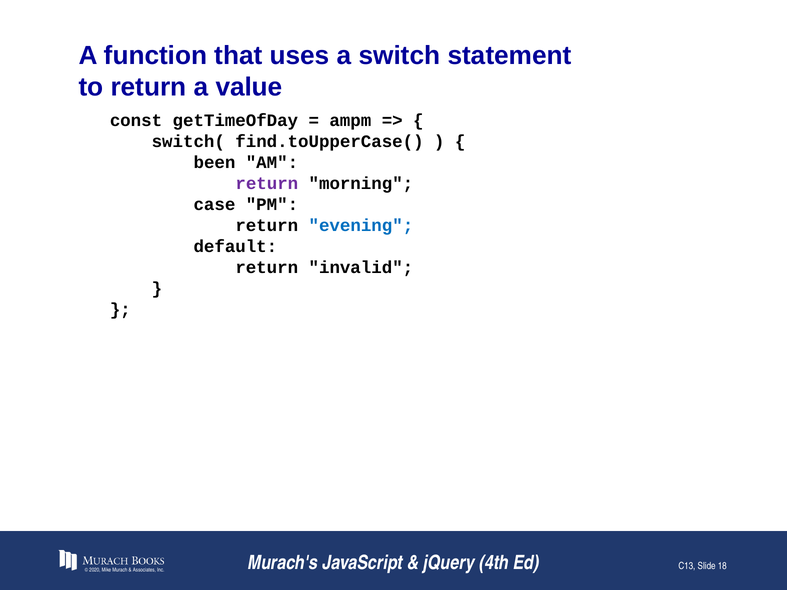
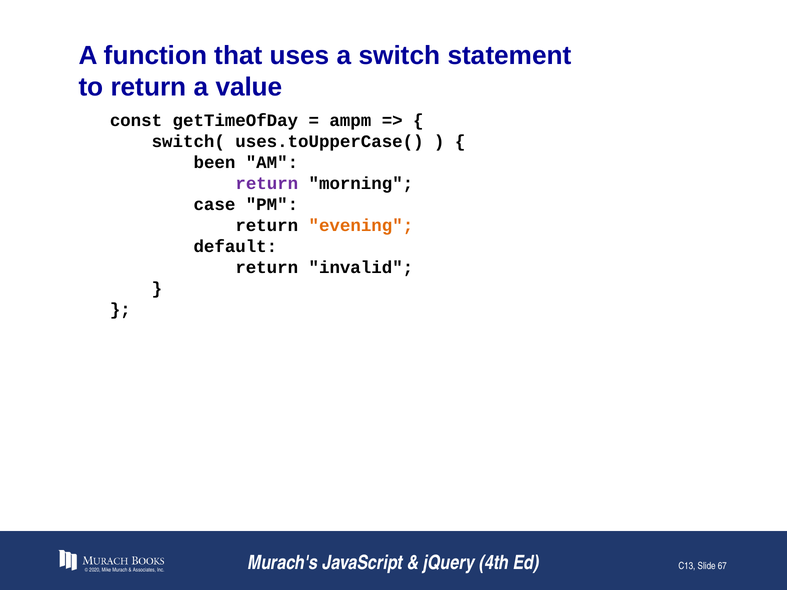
find.toUpperCase(: find.toUpperCase( -> uses.toUpperCase(
evening colour: blue -> orange
18: 18 -> 67
